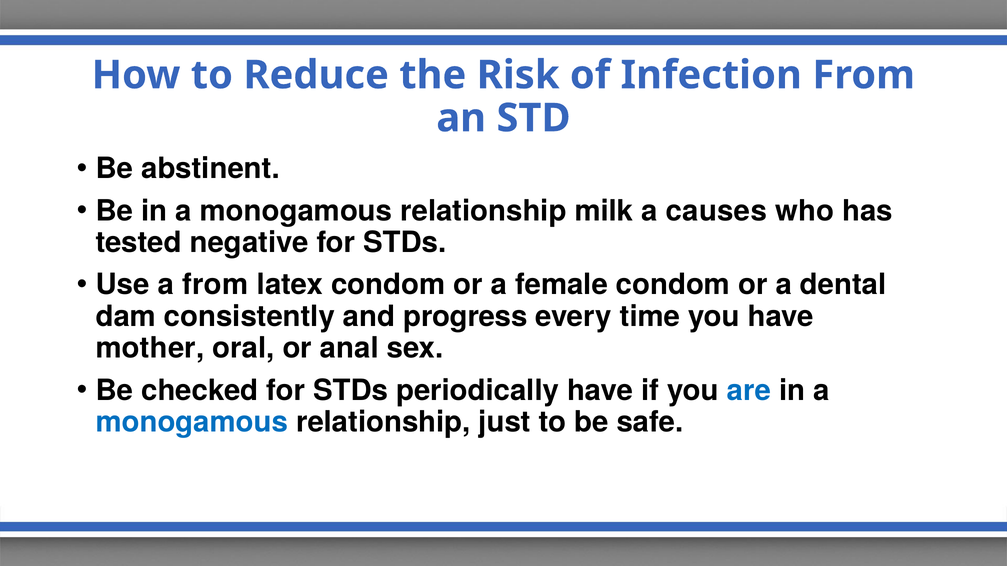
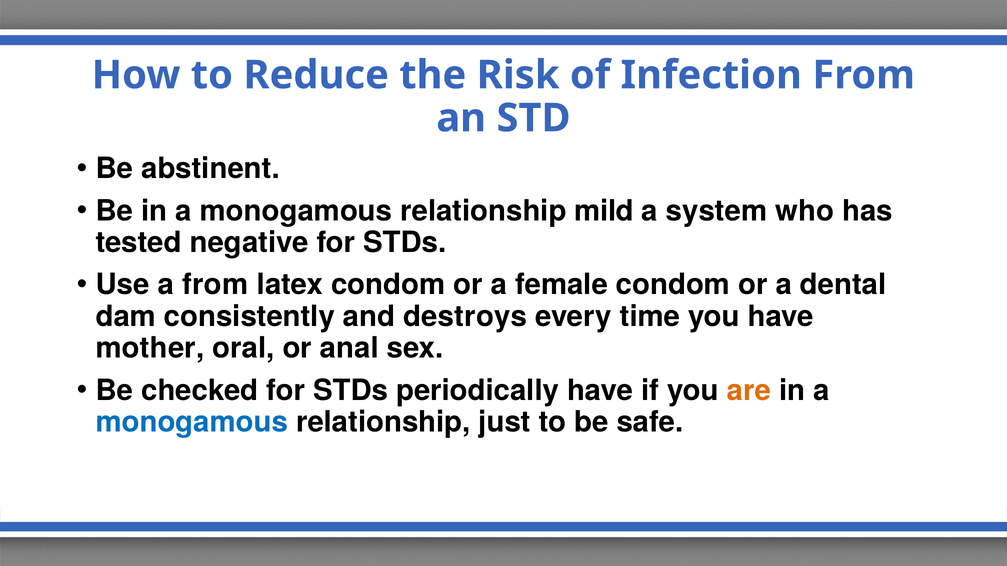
milk: milk -> mild
causes: causes -> system
progress: progress -> destroys
are colour: blue -> orange
